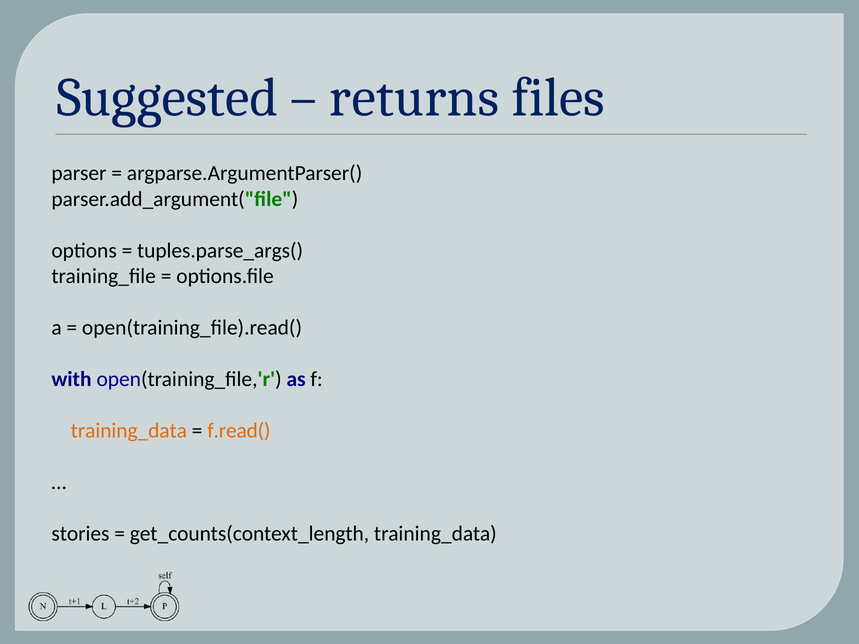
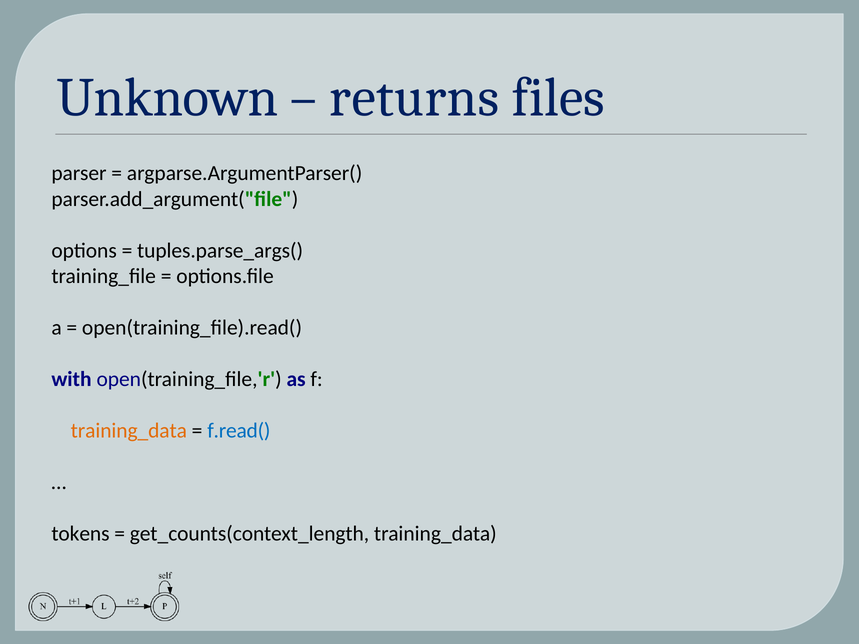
Suggested: Suggested -> Unknown
f.read( colour: orange -> blue
stories: stories -> tokens
